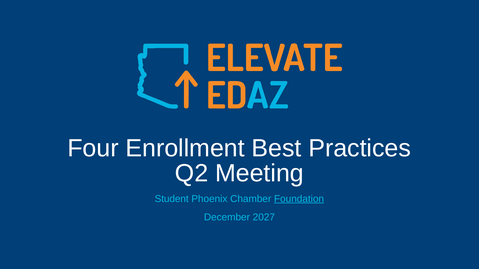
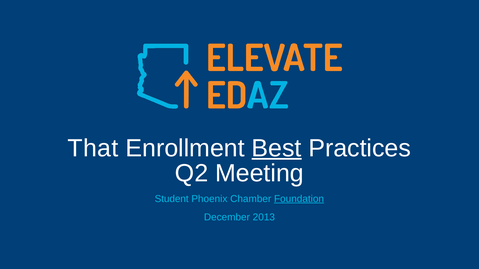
Four: Four -> That
Best underline: none -> present
2027: 2027 -> 2013
